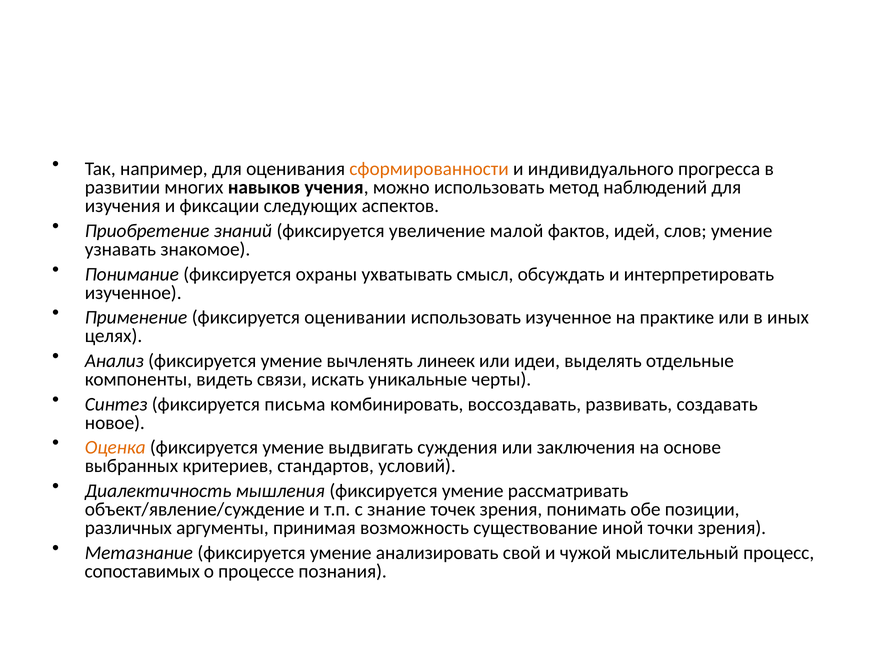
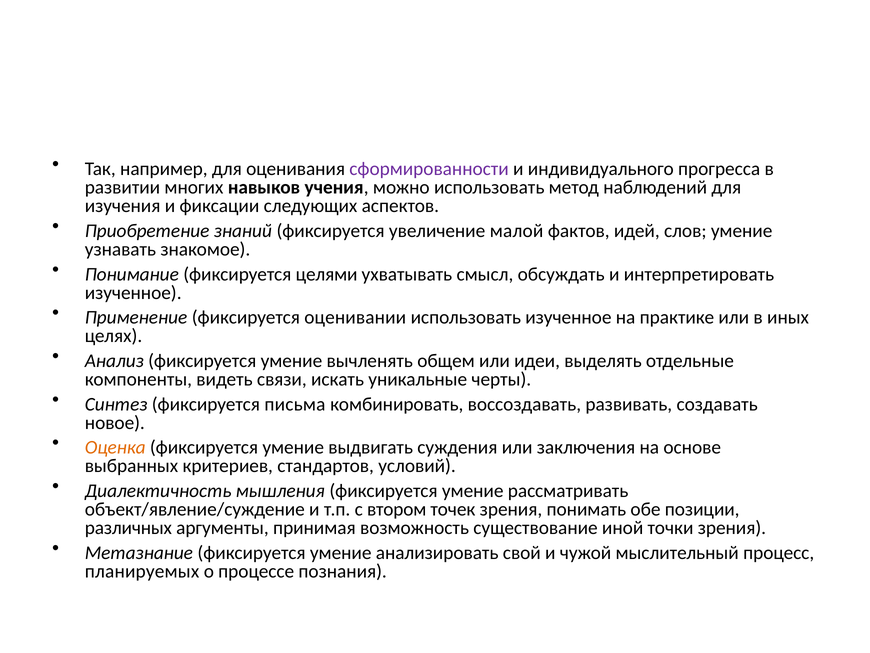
сформированности colour: orange -> purple
охраны: охраны -> целями
линеек: линеек -> общем
знание: знание -> втором
сопоставимых: сопоставимых -> планируемых
